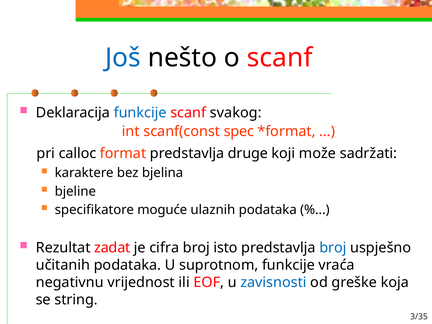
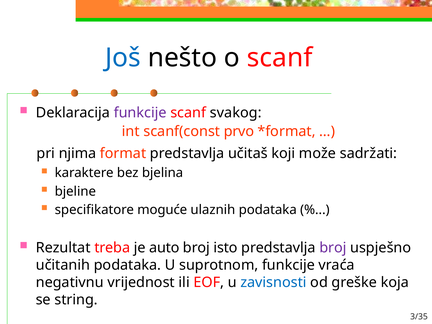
funkcije at (140, 113) colour: blue -> purple
spec: spec -> prvo
calloc: calloc -> njima
druge: druge -> učitaš
zadat: zadat -> treba
cifra: cifra -> auto
broj at (333, 248) colour: blue -> purple
